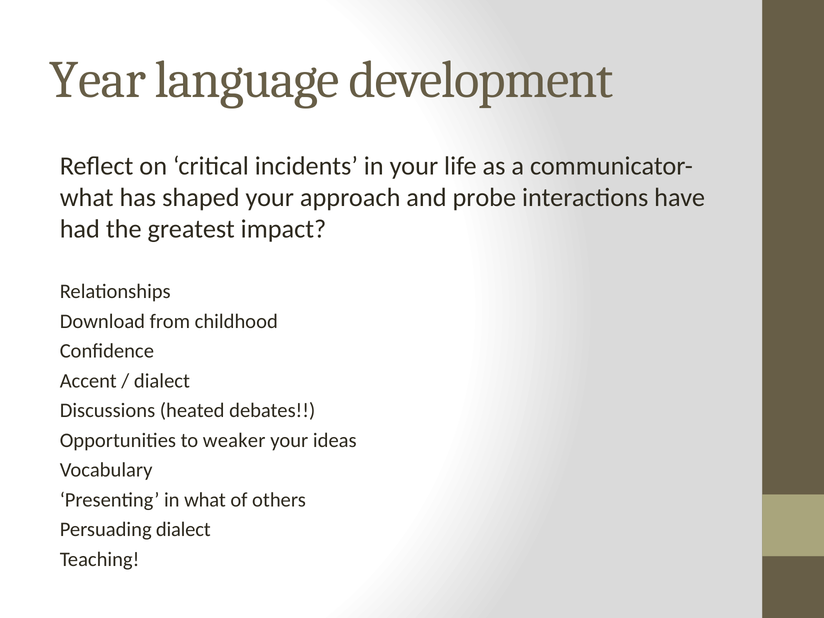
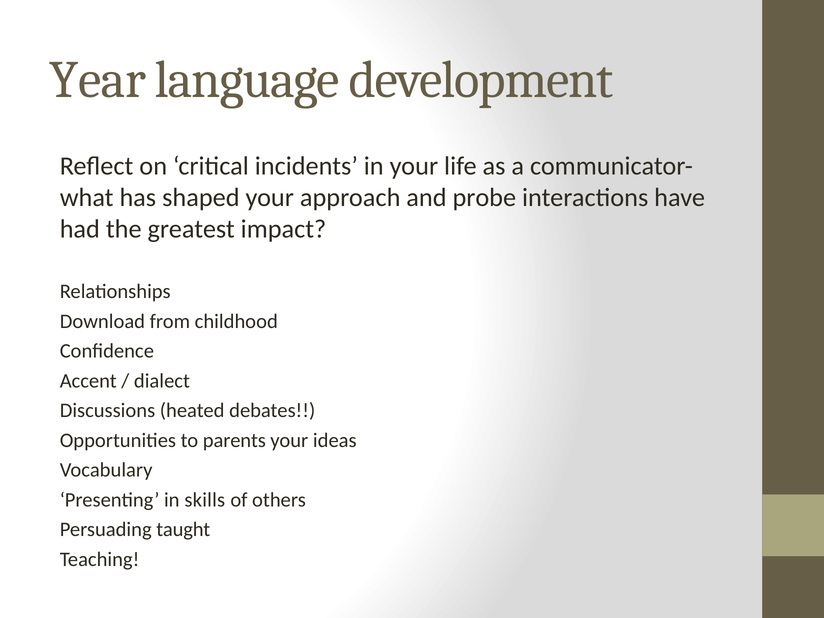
weaker: weaker -> parents
in what: what -> skills
Persuading dialect: dialect -> taught
